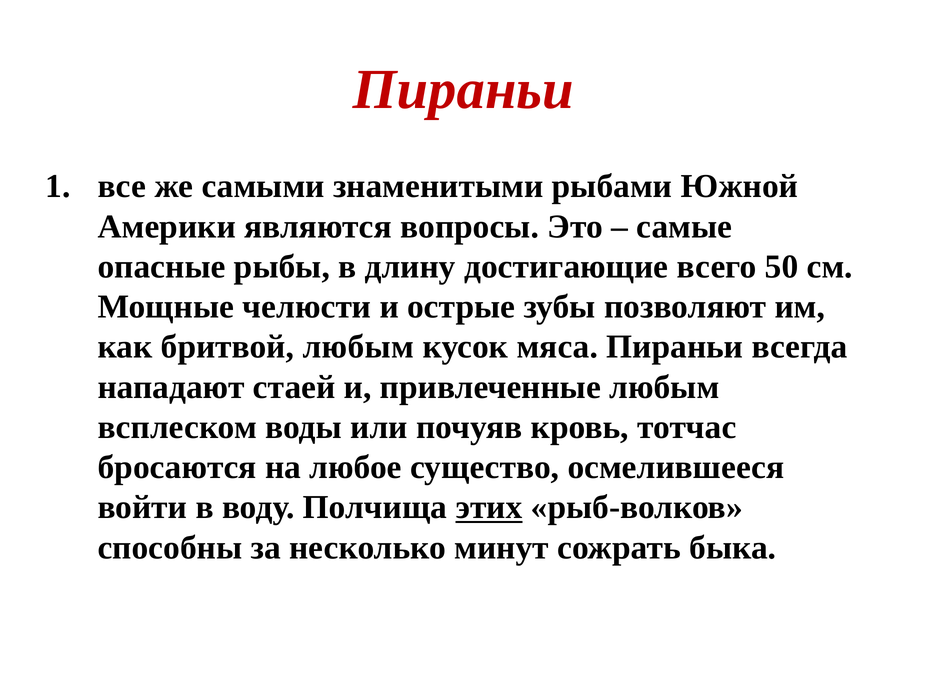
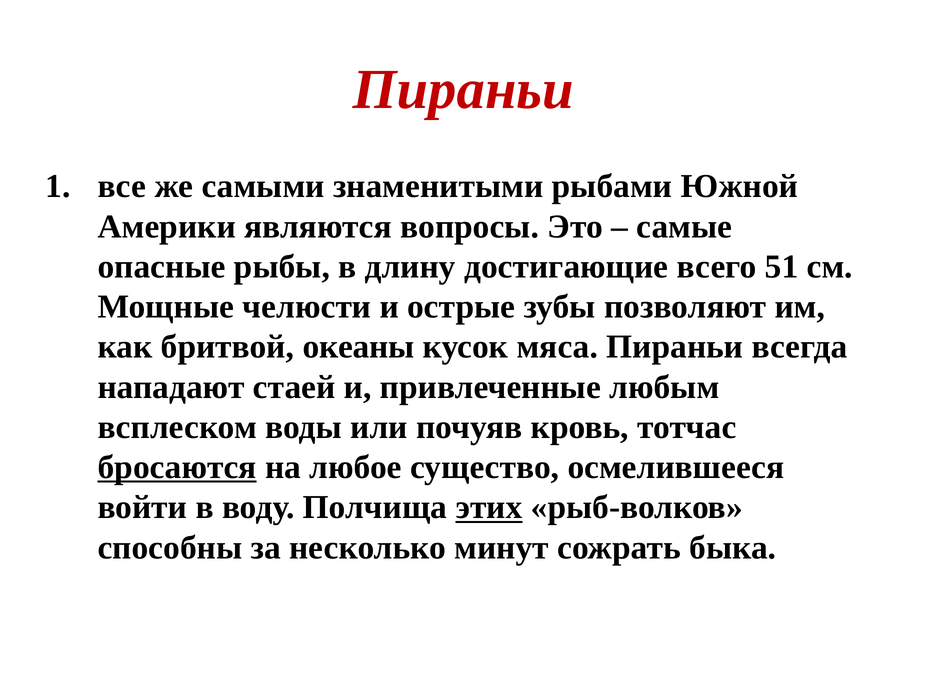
50: 50 -> 51
бритвой любым: любым -> океаны
бросаются underline: none -> present
